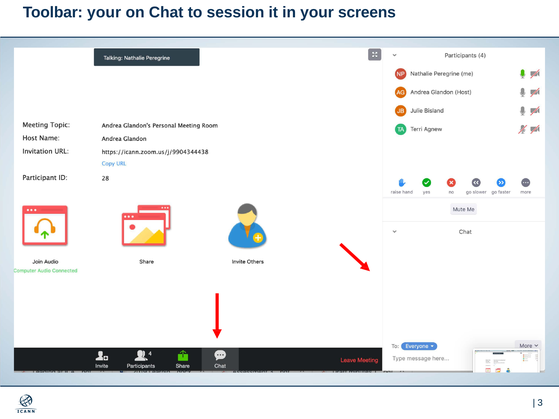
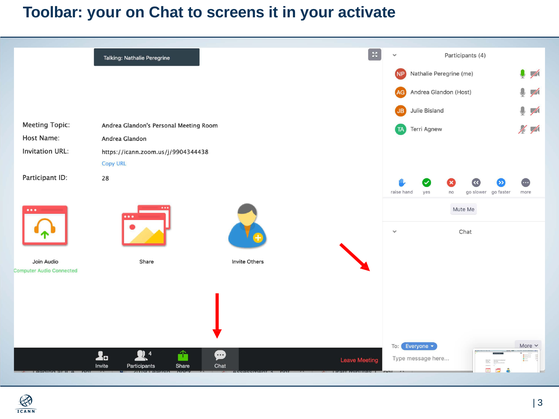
session: session -> screens
screens: screens -> activate
